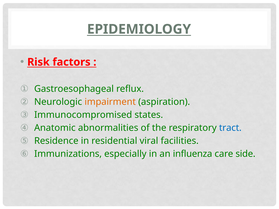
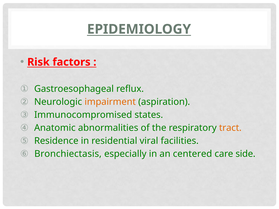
tract colour: blue -> orange
Immunizations: Immunizations -> Bronchiectasis
influenza: influenza -> centered
